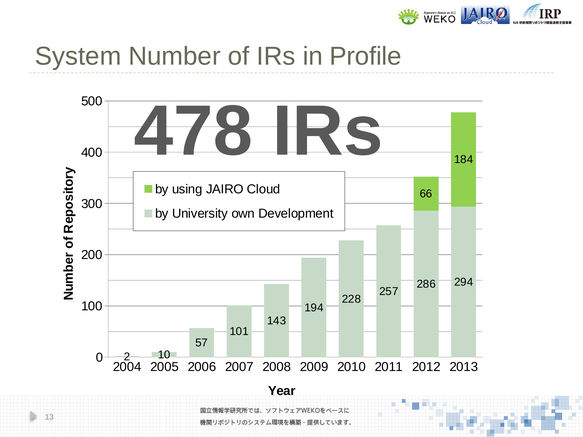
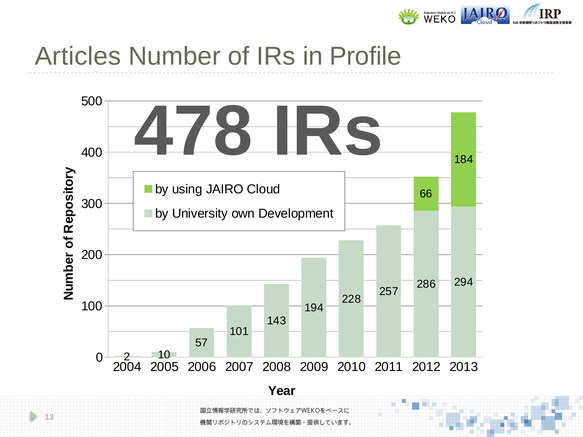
System: System -> Articles
